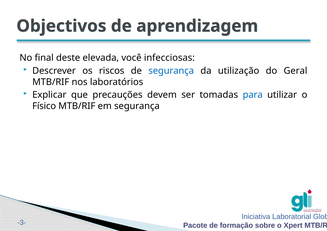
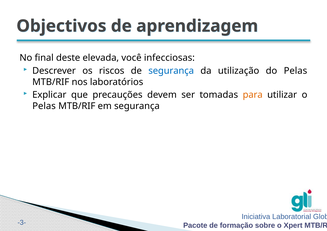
do Geral: Geral -> Pelas
para colour: blue -> orange
Físico at (44, 106): Físico -> Pelas
